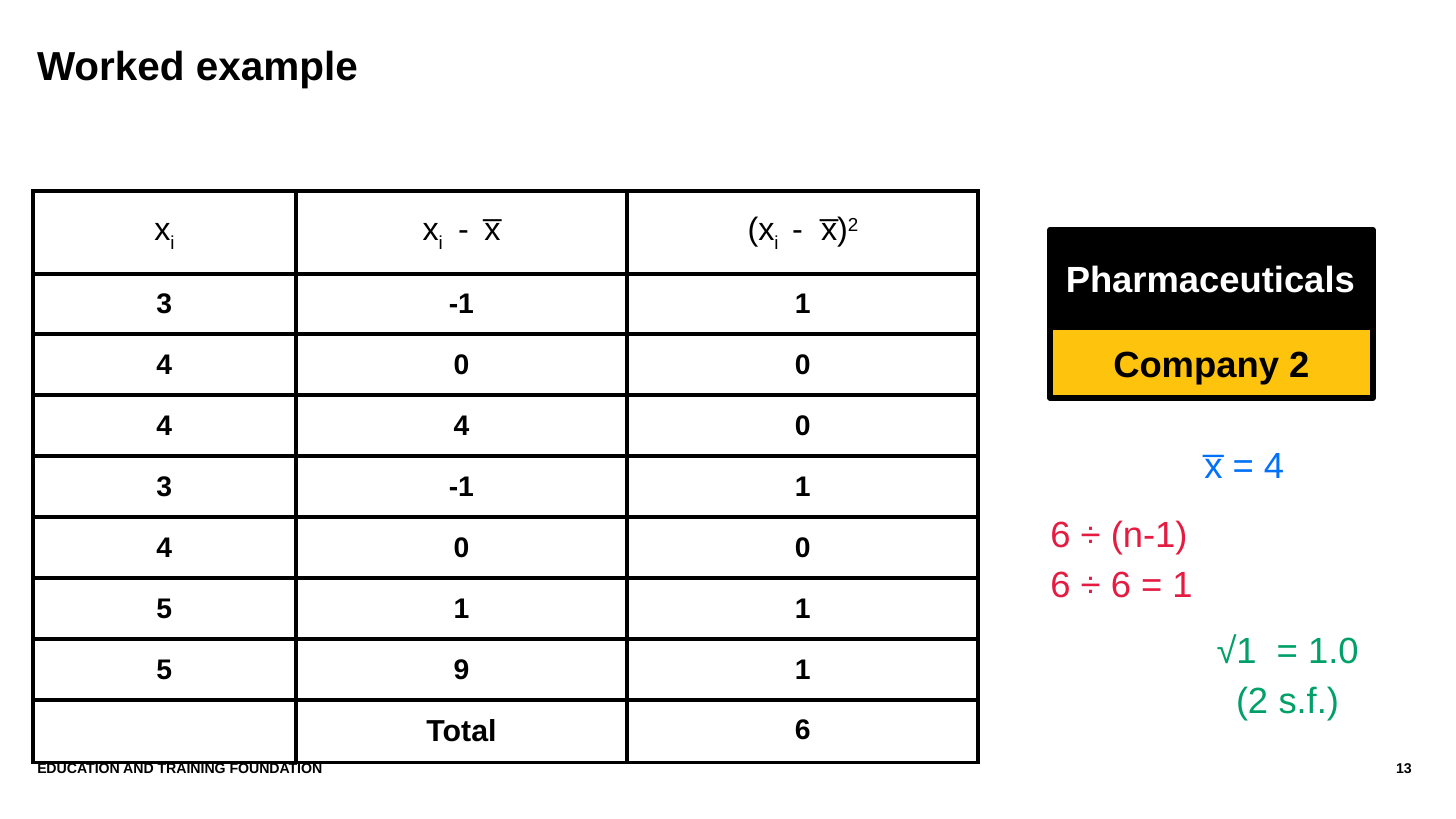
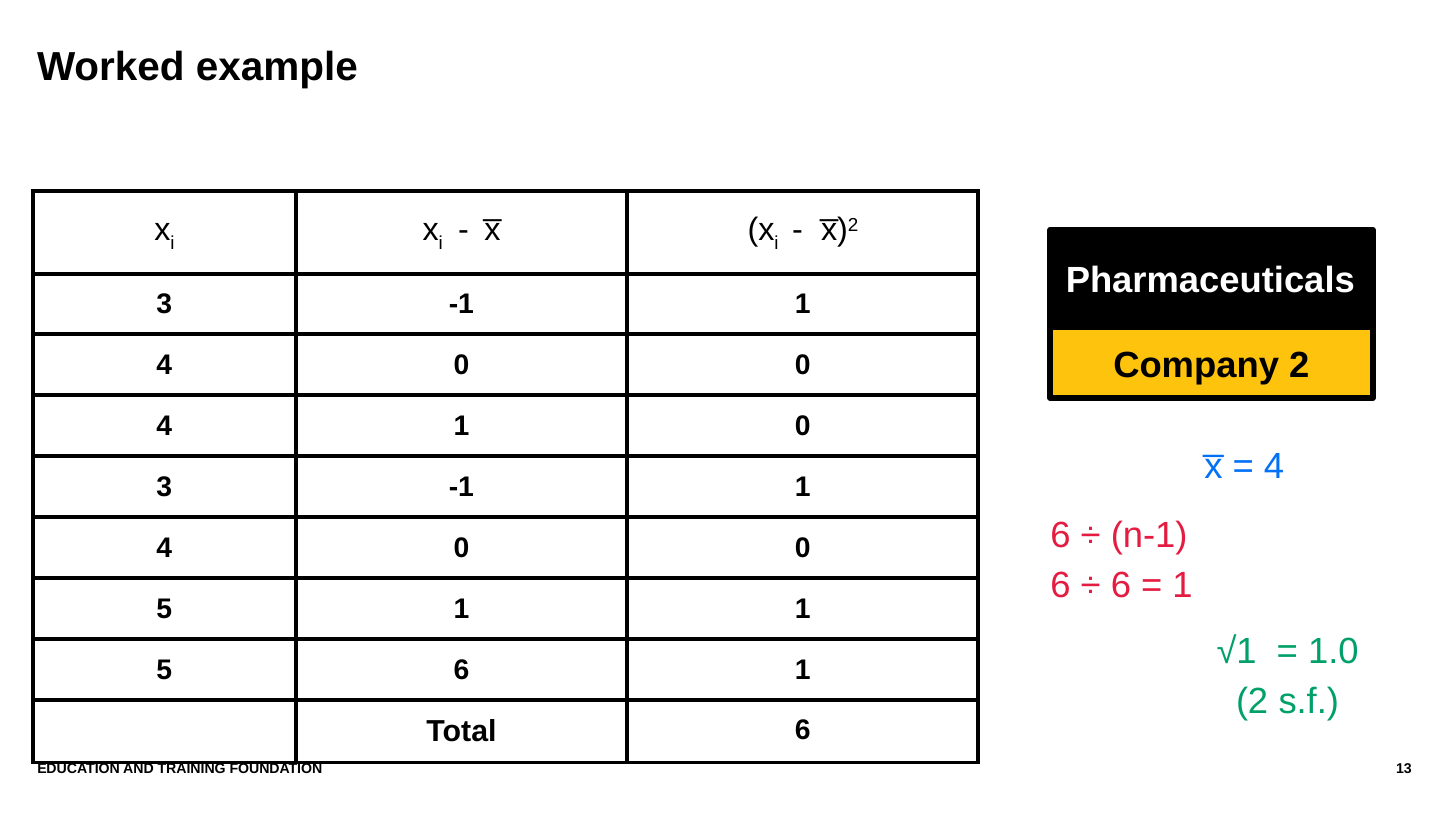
4 4: 4 -> 1
5 9: 9 -> 6
